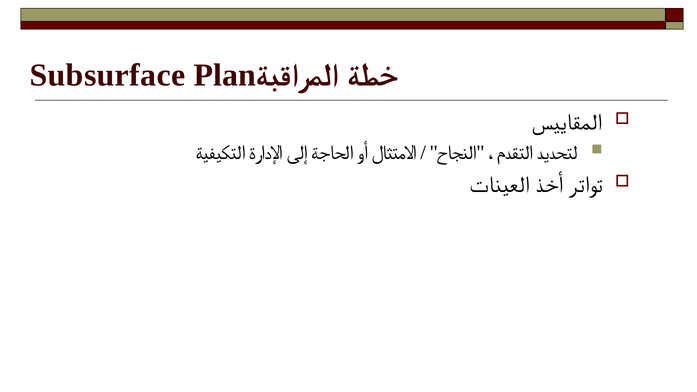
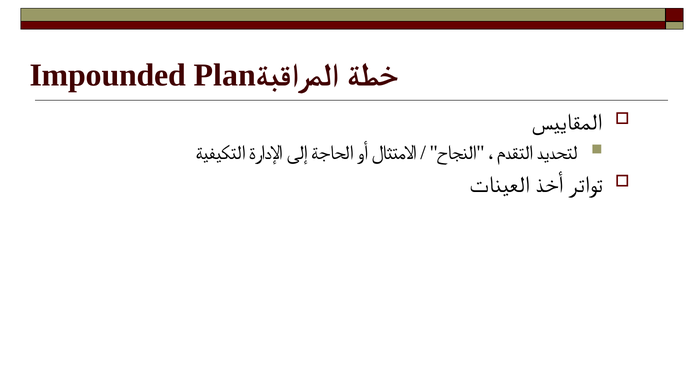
Subsurface: Subsurface -> Impounded
